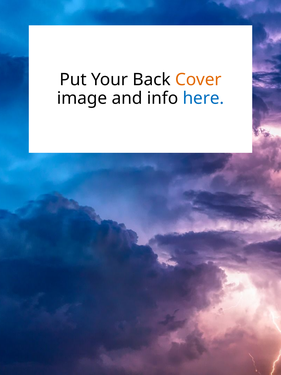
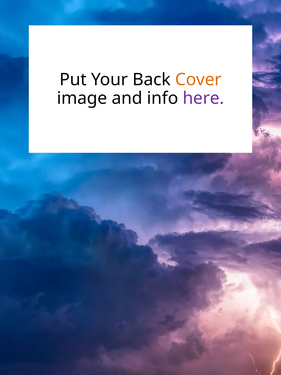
here colour: blue -> purple
